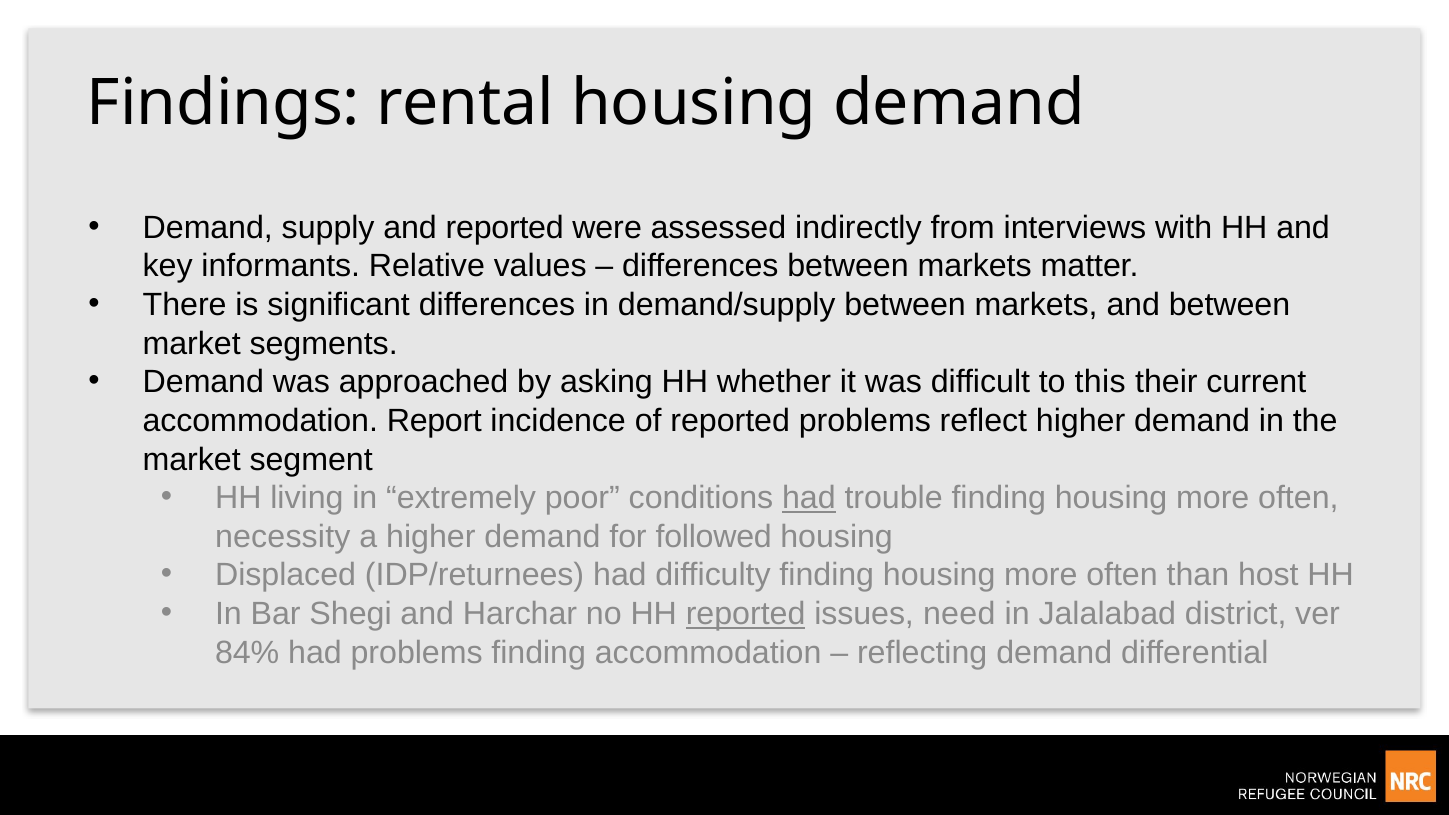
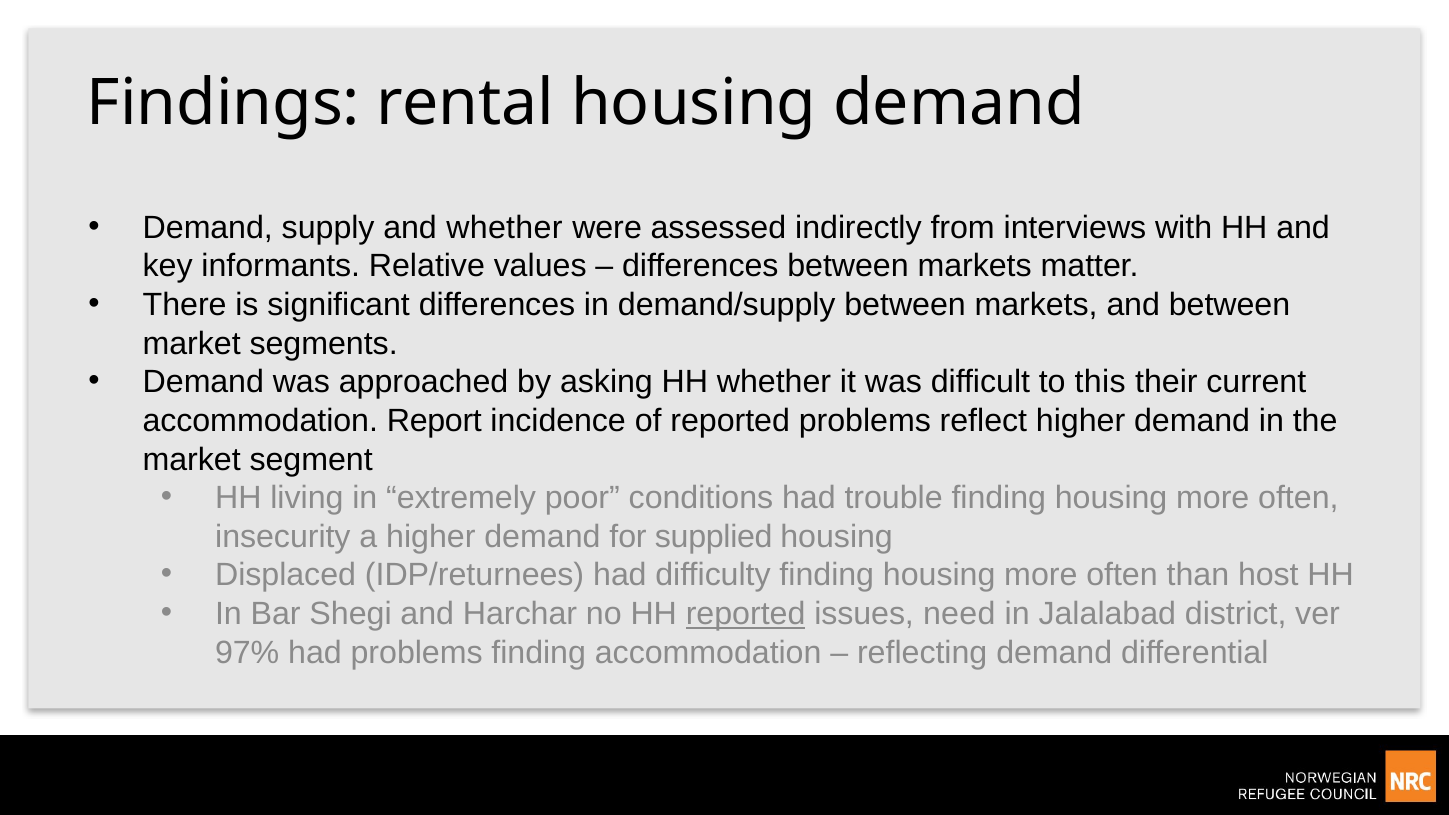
and reported: reported -> whether
had at (809, 498) underline: present -> none
necessity: necessity -> insecurity
followed: followed -> supplied
84%: 84% -> 97%
